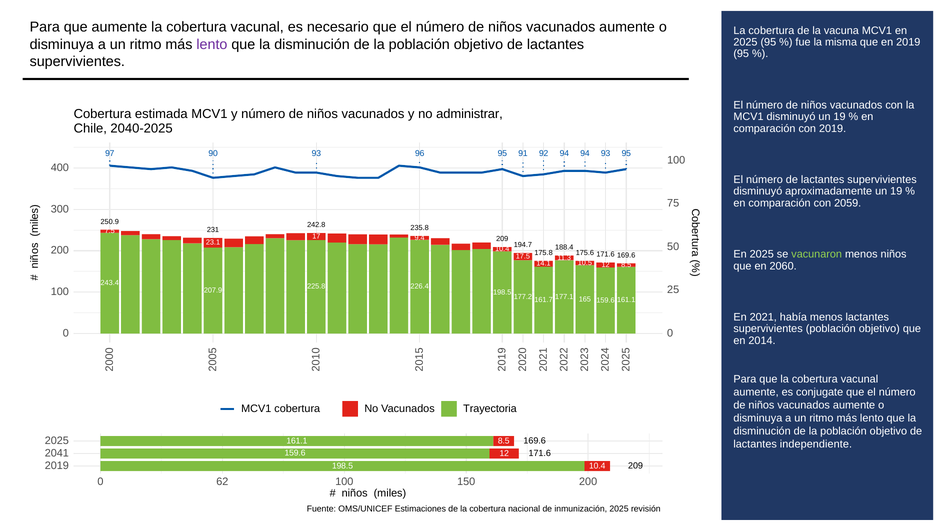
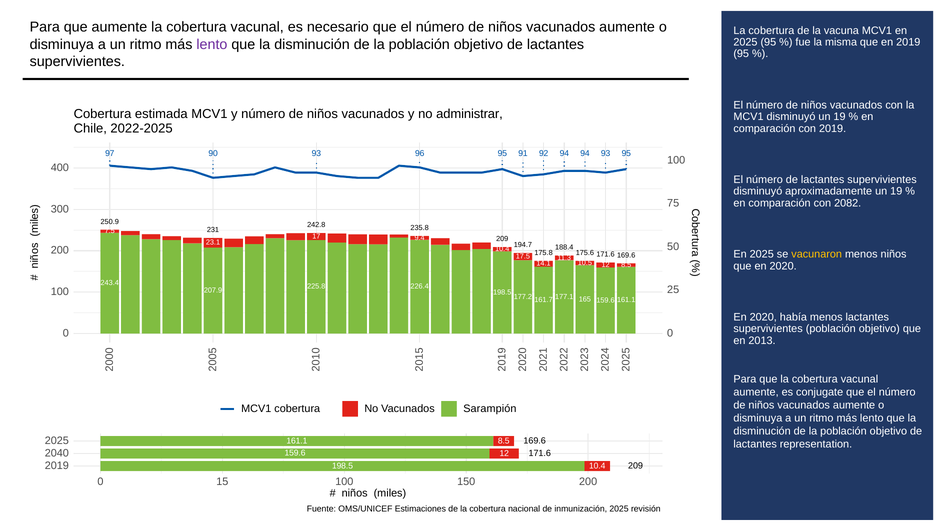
2040-2025: 2040-2025 -> 2022-2025
2059: 2059 -> 2082
vacunaron colour: light green -> yellow
que en 2060: 2060 -> 2020
2021 at (763, 318): 2021 -> 2020
2014: 2014 -> 2013
Trayectoria: Trayectoria -> Sarampión
independiente: independiente -> representation
2041: 2041 -> 2040
62: 62 -> 15
